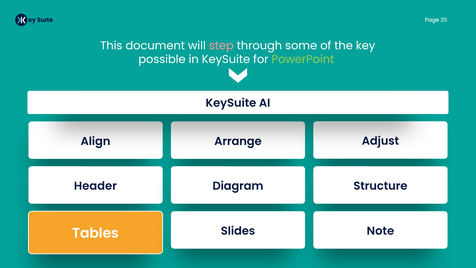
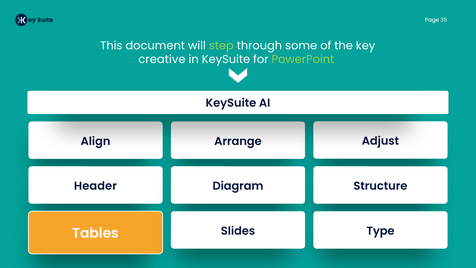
step colour: pink -> light green
possible: possible -> creative
Note: Note -> Type
